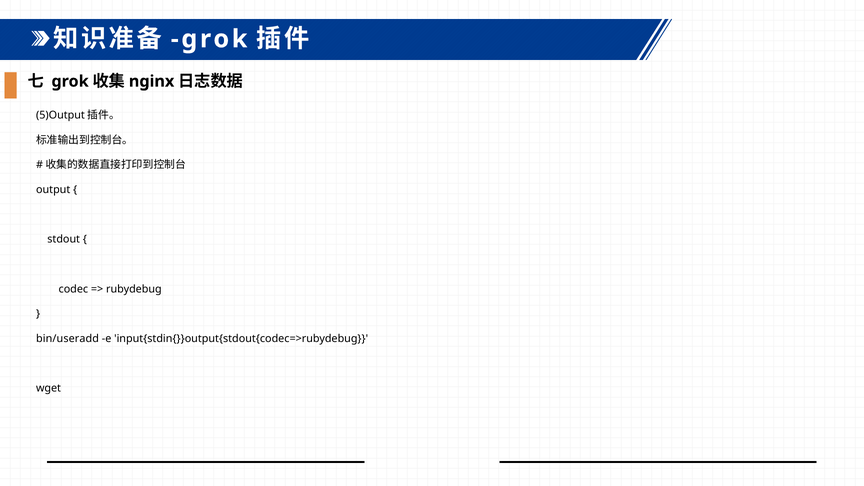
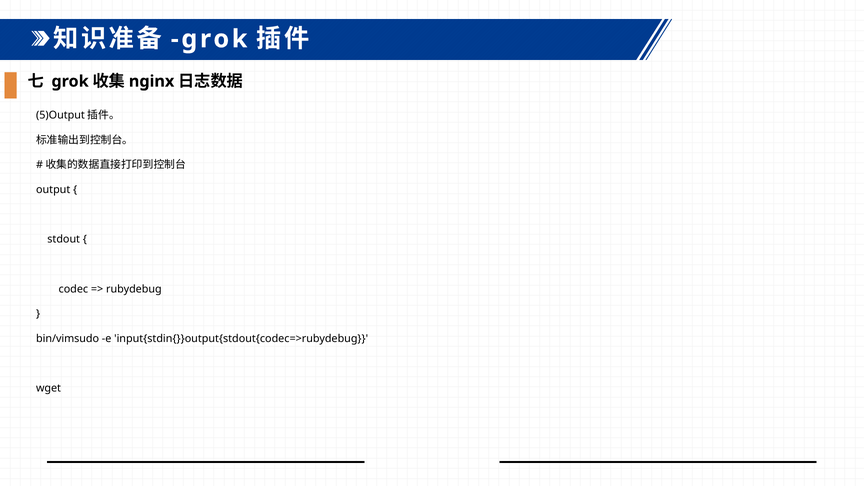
bin/useradd: bin/useradd -> bin/vimsudo
